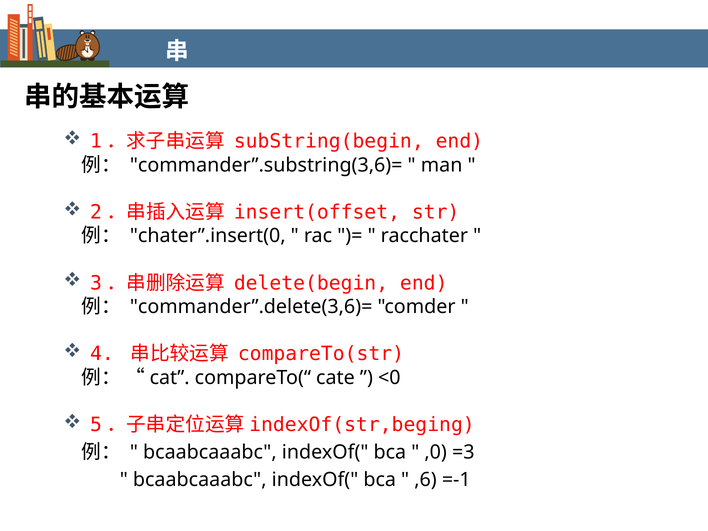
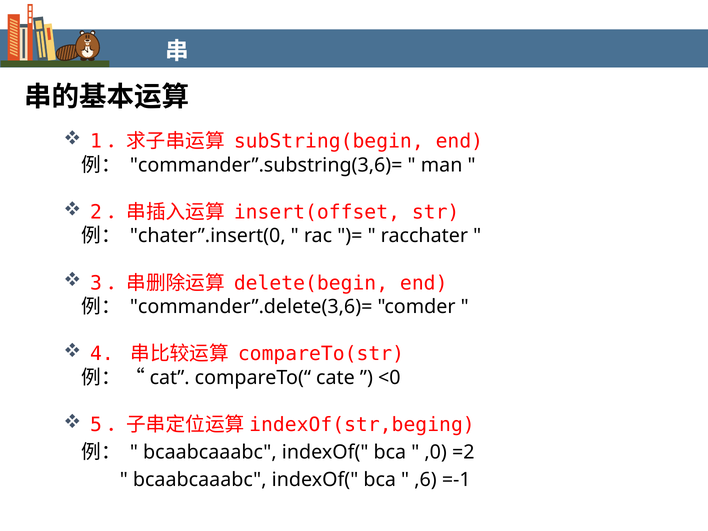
=3: =3 -> =2
